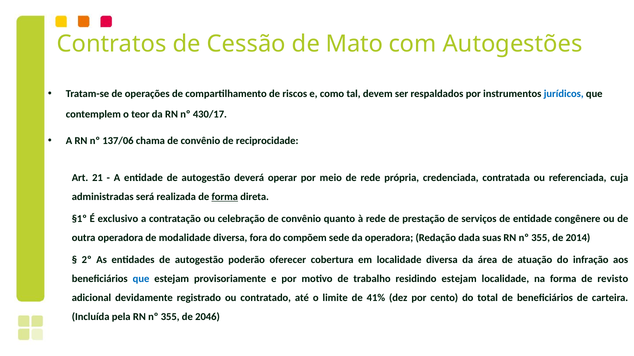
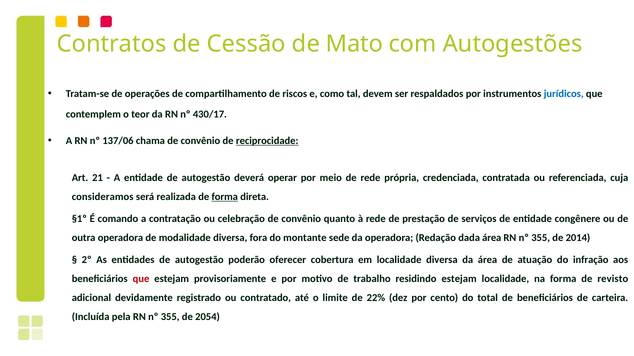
reciprocidade underline: none -> present
administradas: administradas -> consideramos
exclusivo: exclusivo -> comando
compõem: compõem -> montante
dada suas: suas -> área
que at (141, 279) colour: blue -> red
41%: 41% -> 22%
2046: 2046 -> 2054
